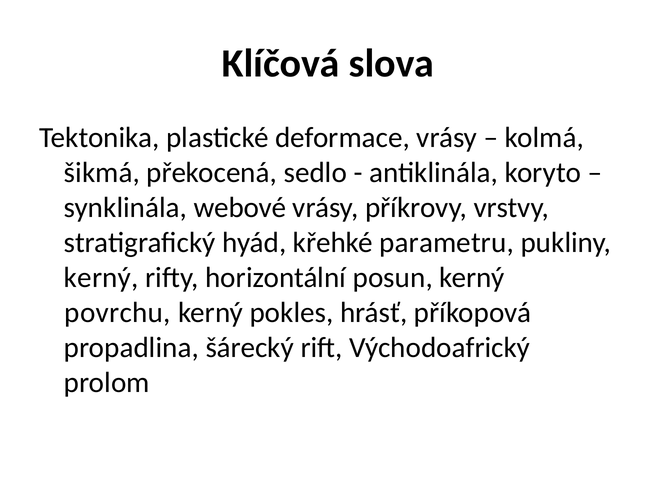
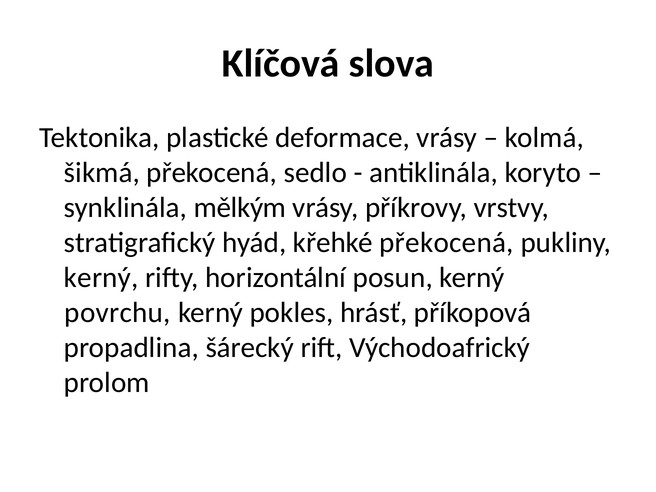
webové: webové -> mělkým
křehké parametru: parametru -> překocená
